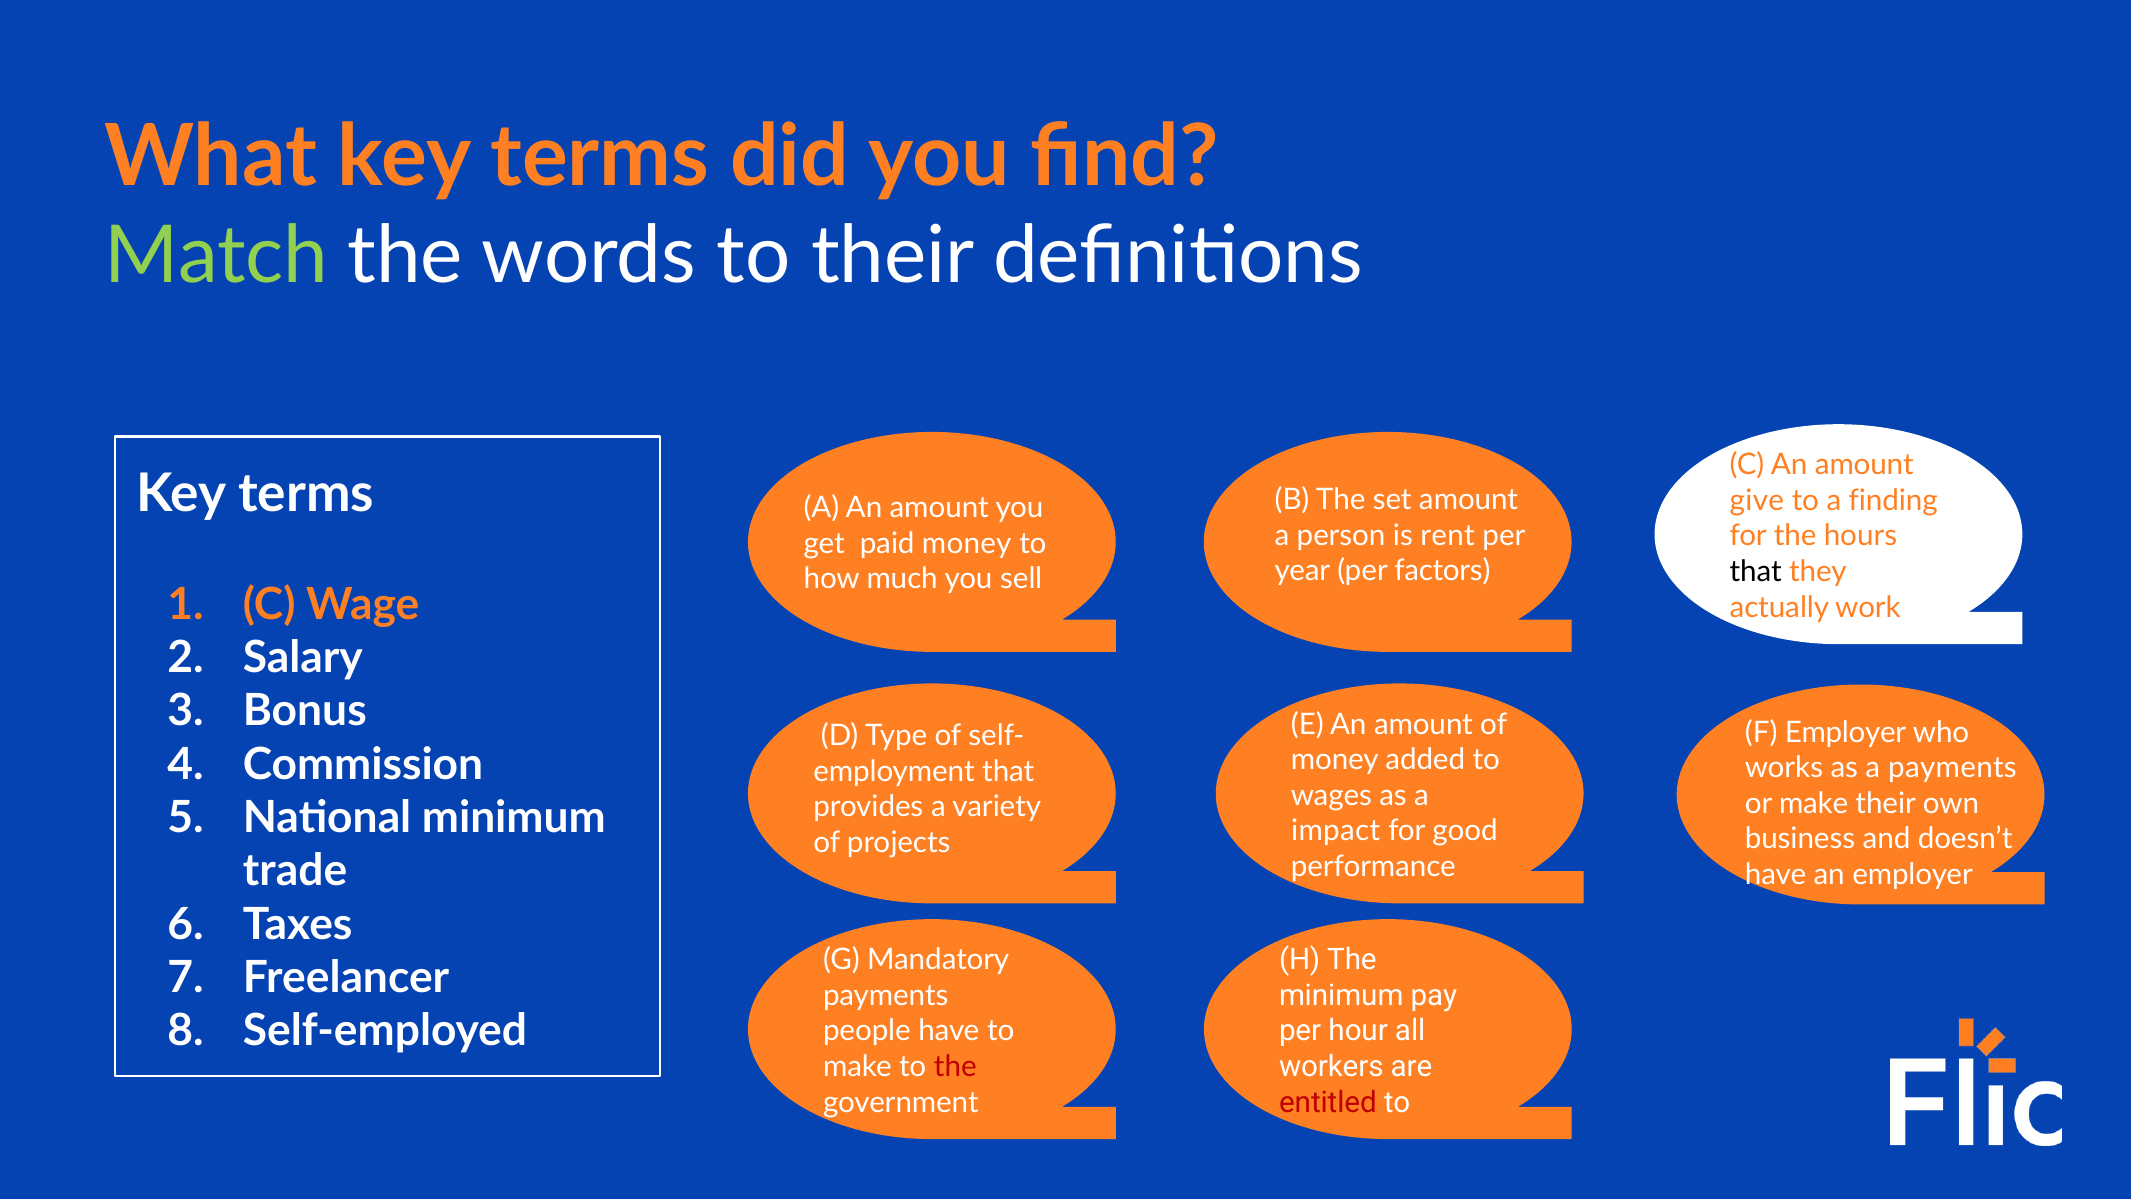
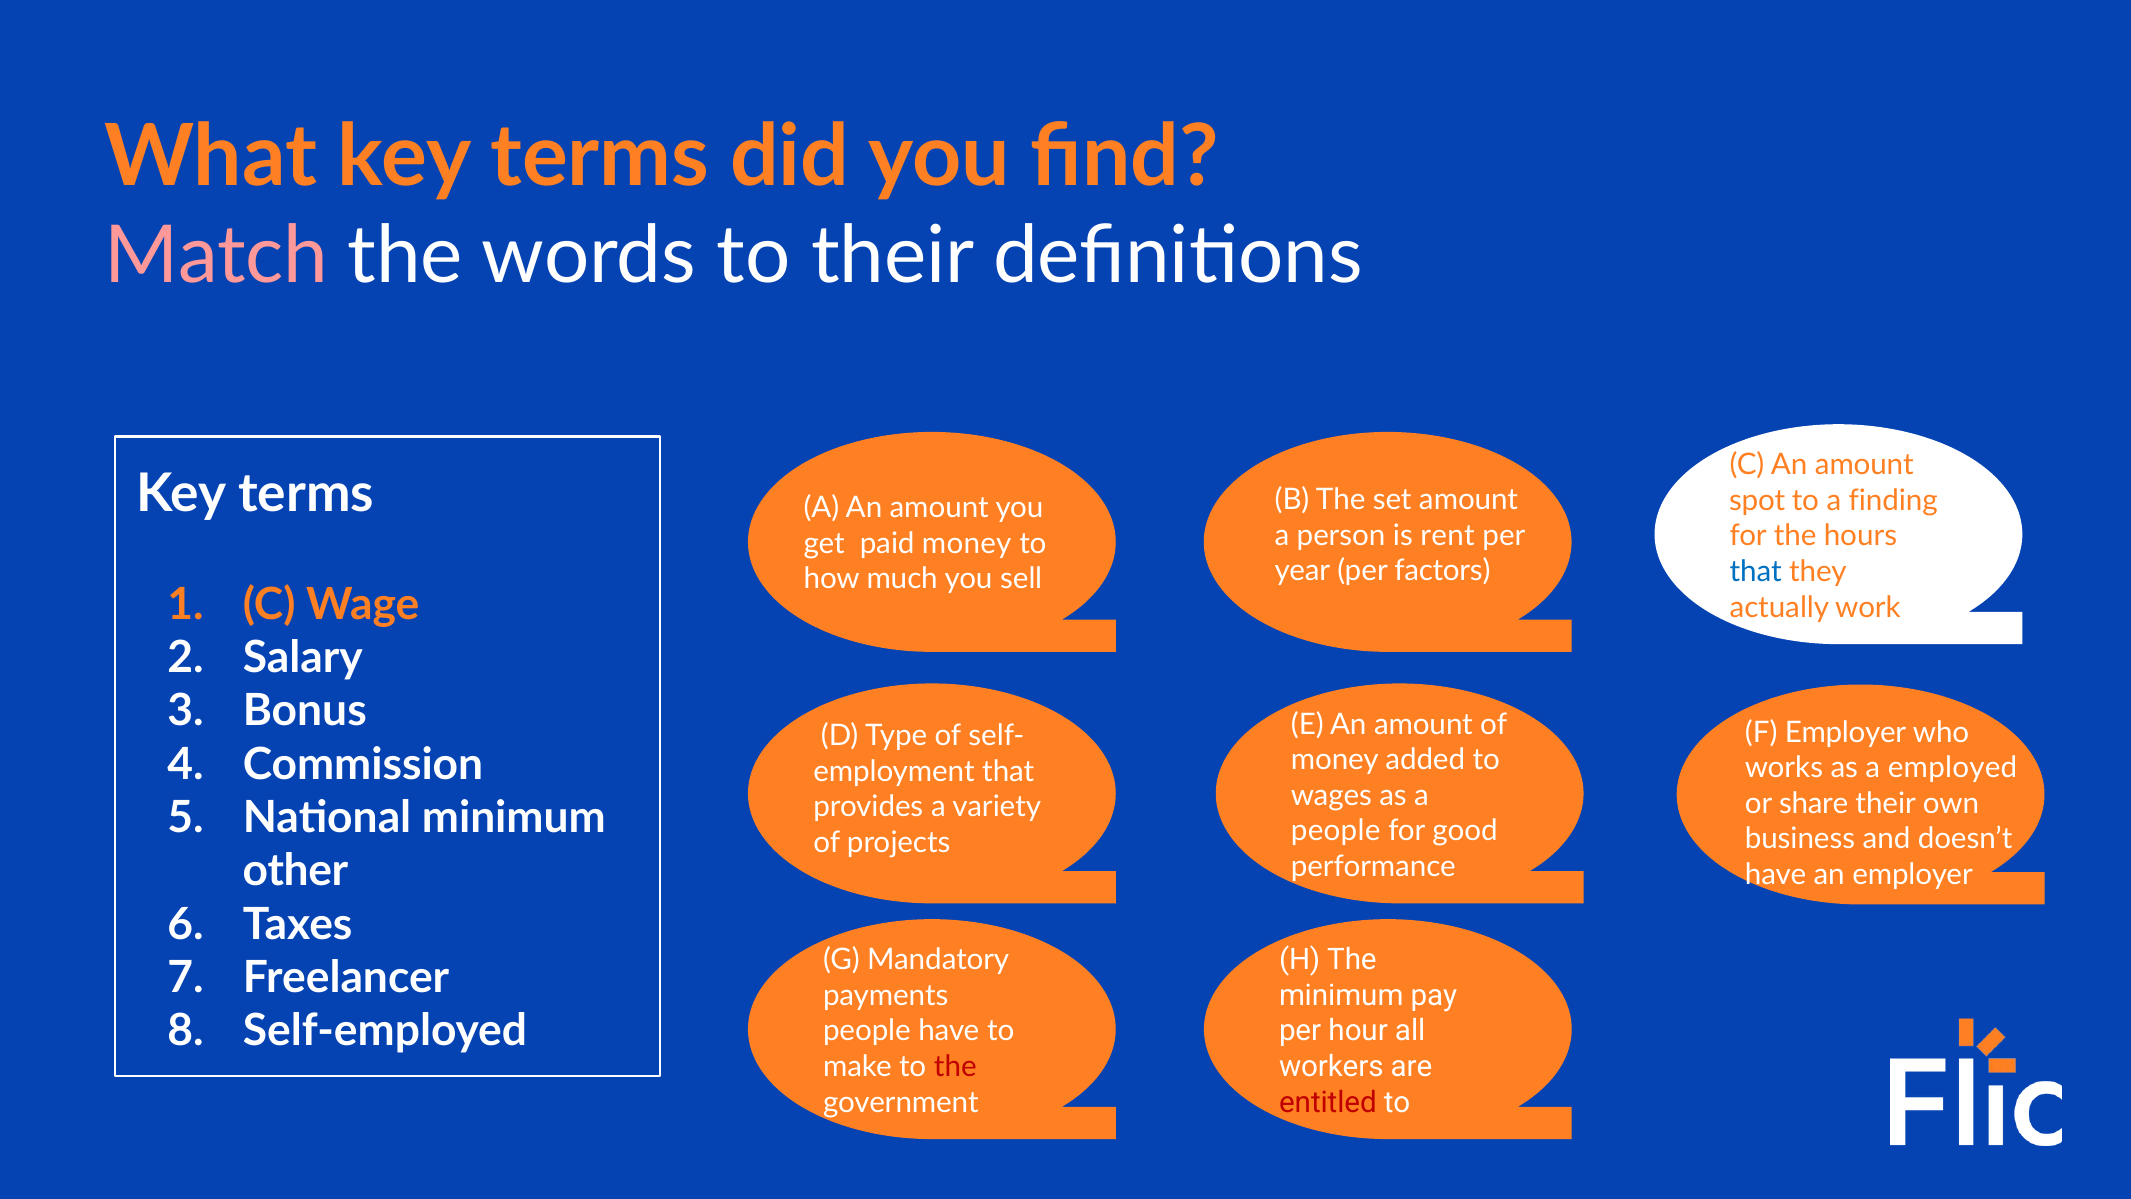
Match colour: light green -> pink
give: give -> spot
that at (1756, 572) colour: black -> blue
a payments: payments -> employed
or make: make -> share
impact at (1336, 831): impact -> people
trade: trade -> other
